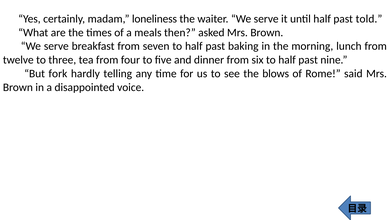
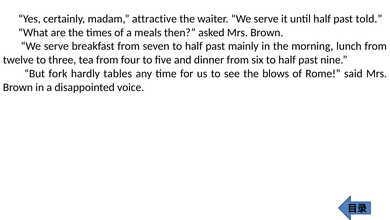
loneliness: loneliness -> attractive
baking: baking -> mainly
telling: telling -> tables
